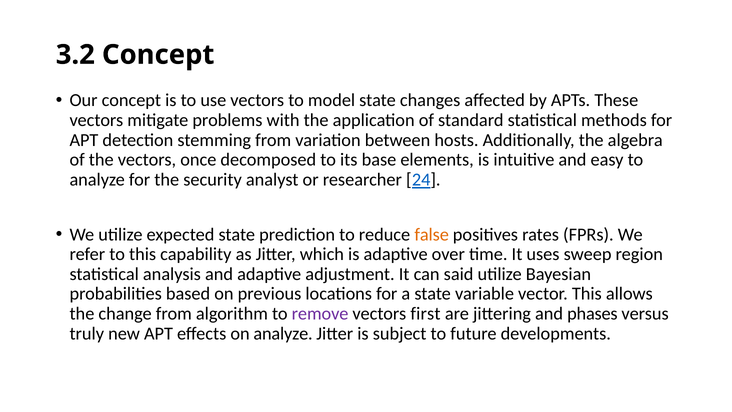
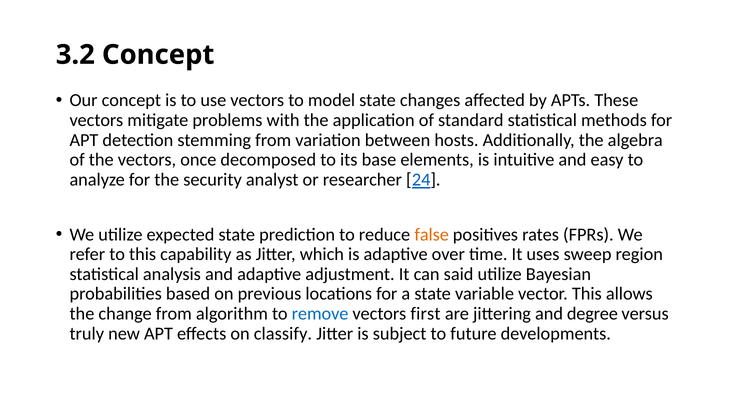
remove colour: purple -> blue
phases: phases -> degree
on analyze: analyze -> classify
